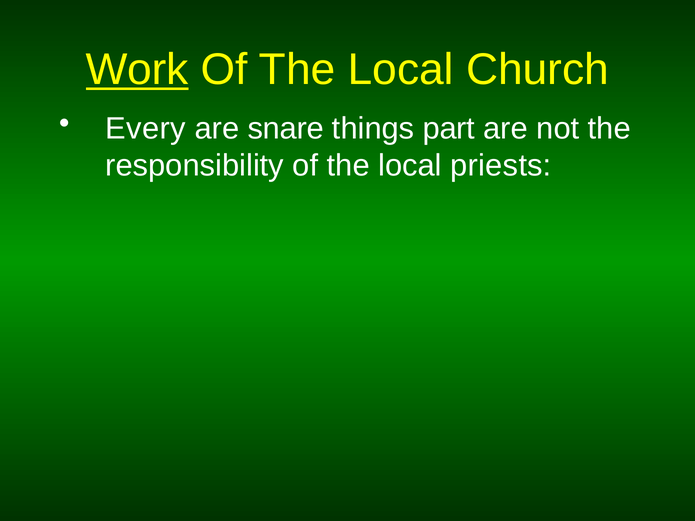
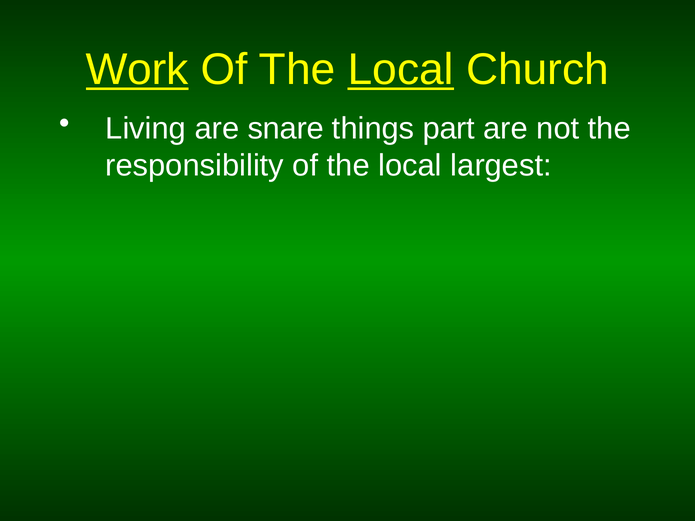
Local at (401, 70) underline: none -> present
Every: Every -> Living
priests: priests -> largest
